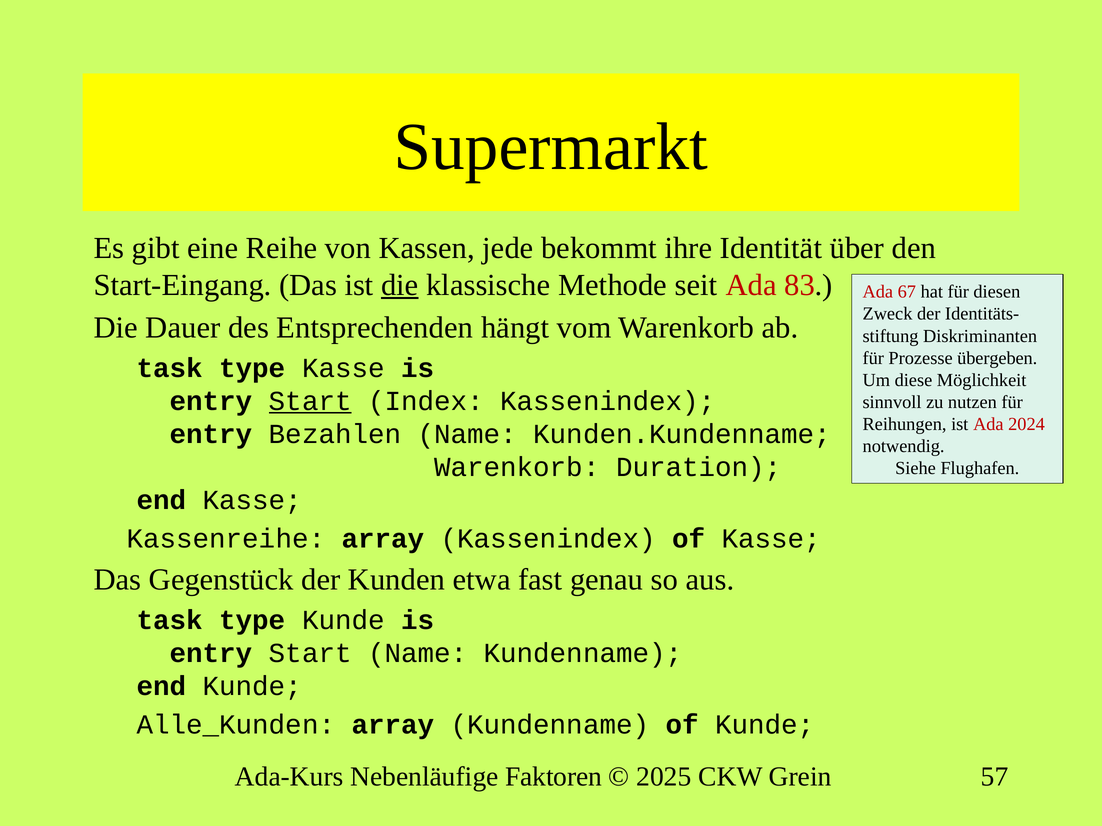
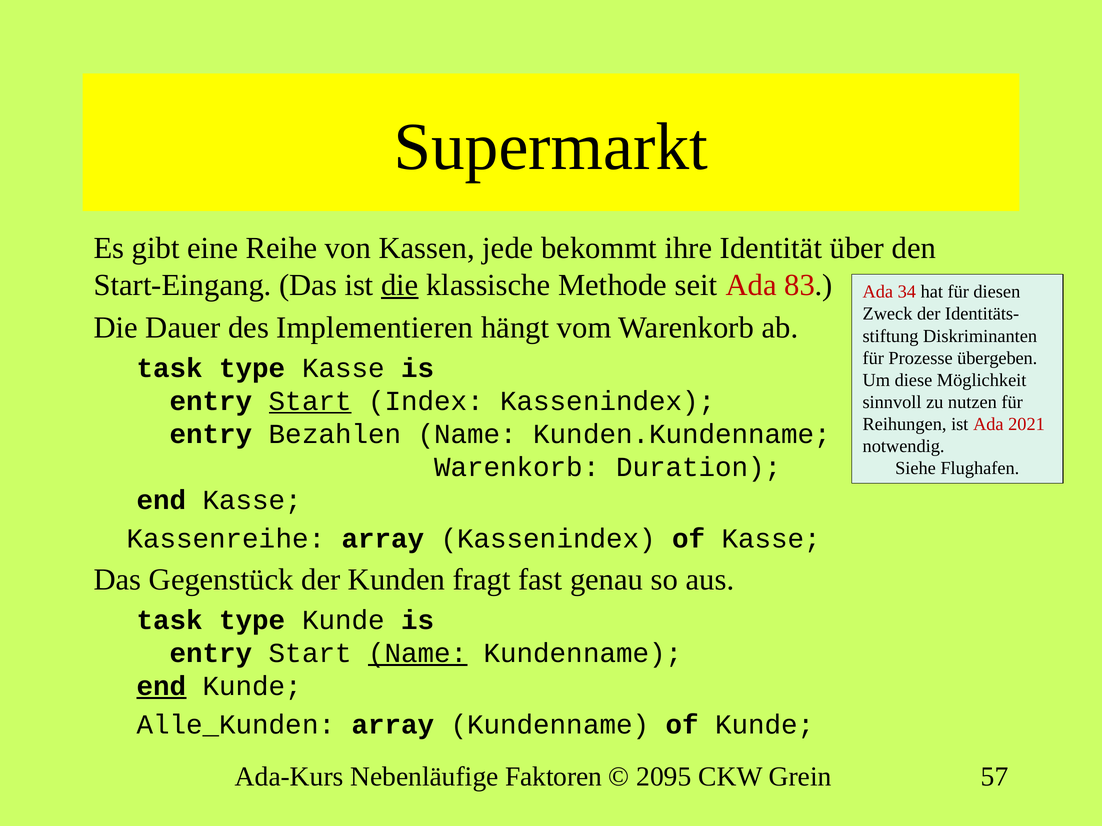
67: 67 -> 34
Entsprechenden: Entsprechenden -> Implementieren
2024: 2024 -> 2021
etwa: etwa -> fragt
Name at (418, 653) underline: none -> present
end at (162, 687) underline: none -> present
2025: 2025 -> 2095
